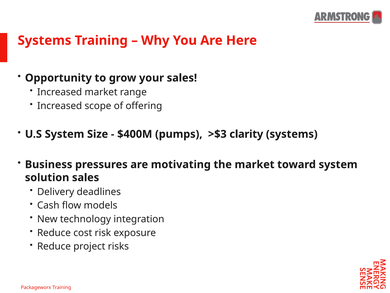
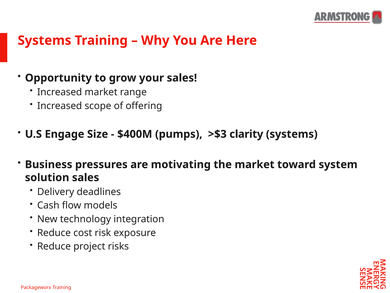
U.S System: System -> Engage
